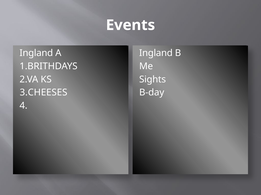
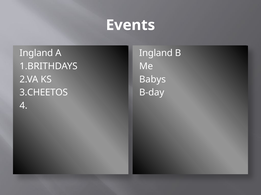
Sights: Sights -> Babys
3.CHEESES: 3.CHEESES -> 3.CHEETOS
